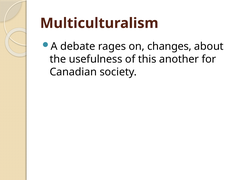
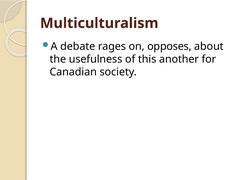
changes: changes -> opposes
